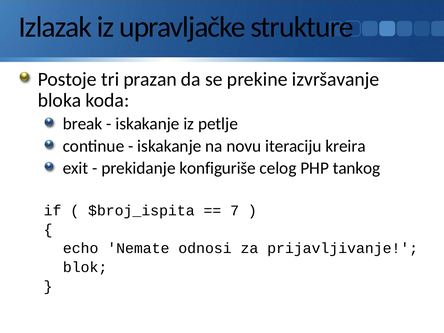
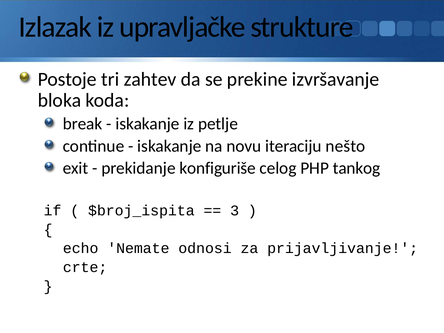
prazan: prazan -> zahtev
kreira: kreira -> nešto
7: 7 -> 3
blok: blok -> crte
